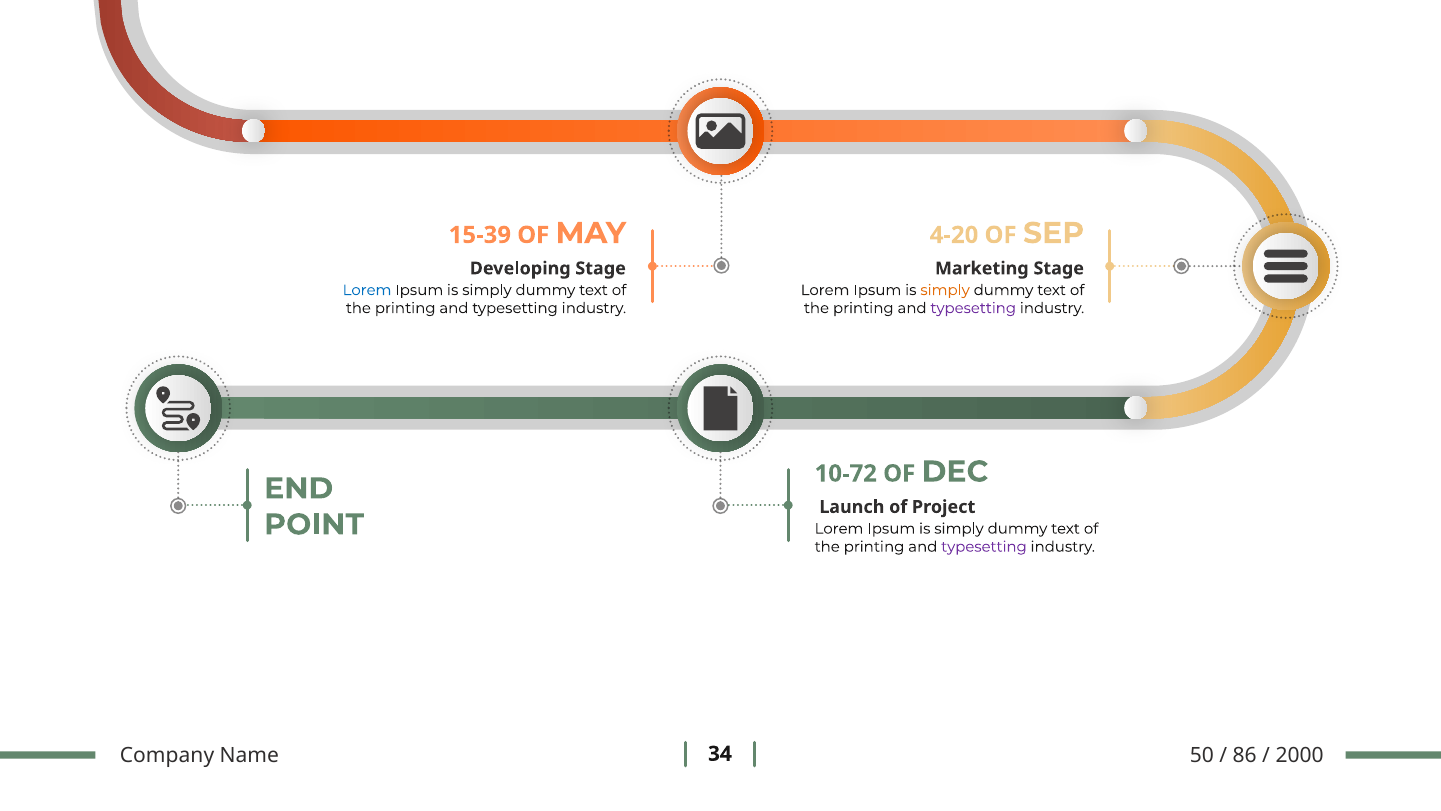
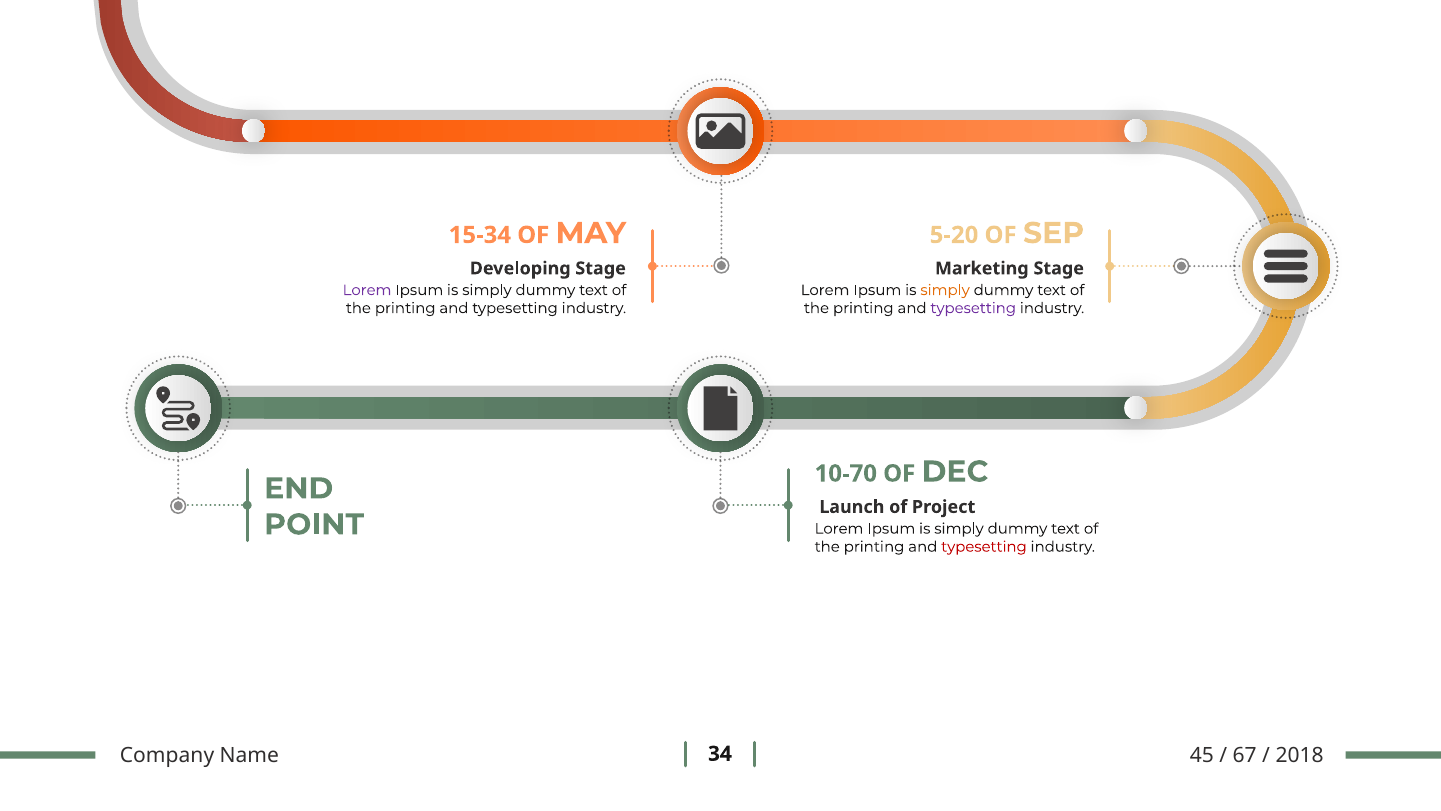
15-39: 15-39 -> 15-34
4-20: 4-20 -> 5-20
Lorem at (367, 290) colour: blue -> purple
10-72: 10-72 -> 10-70
typesetting at (984, 546) colour: purple -> red
50: 50 -> 45
86: 86 -> 67
2000: 2000 -> 2018
